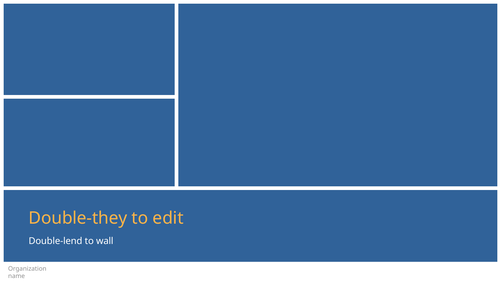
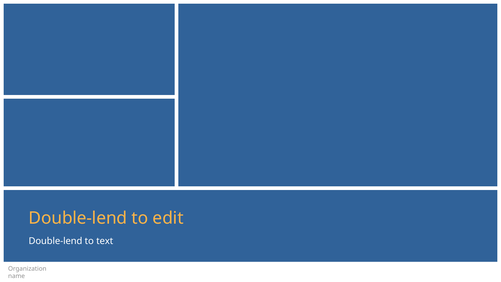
Double-they at (78, 218): Double-they -> Double-lend
wall: wall -> text
